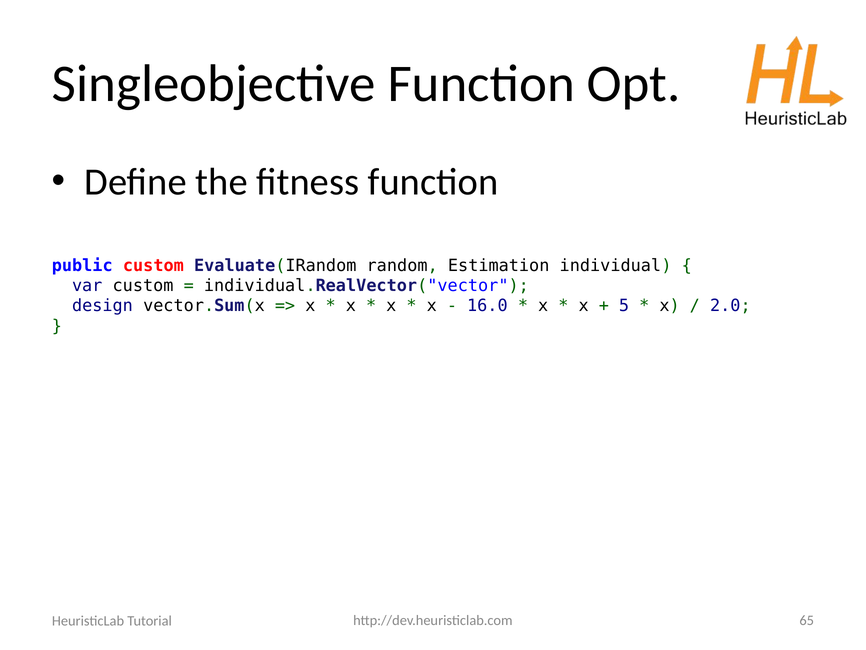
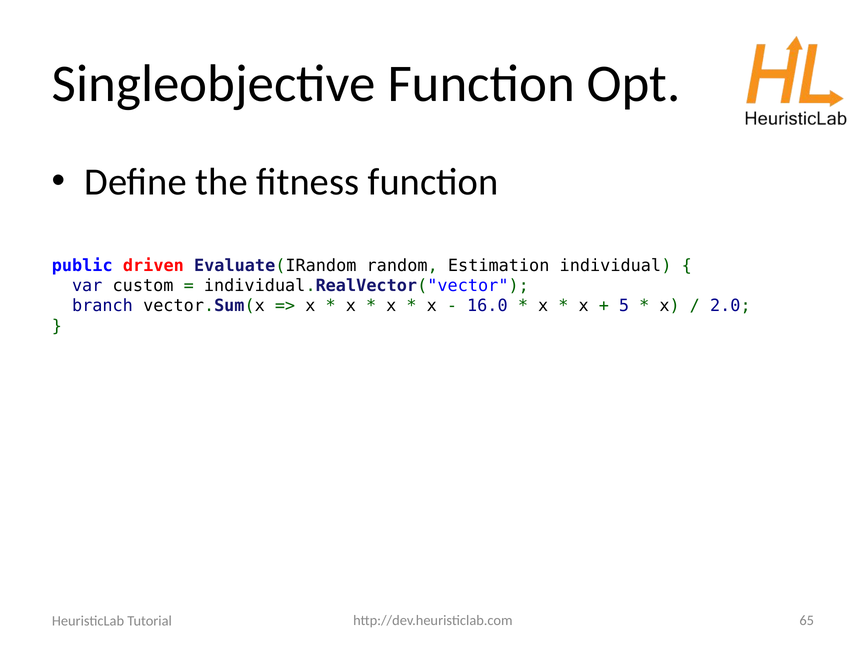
public custom: custom -> driven
design: design -> branch
